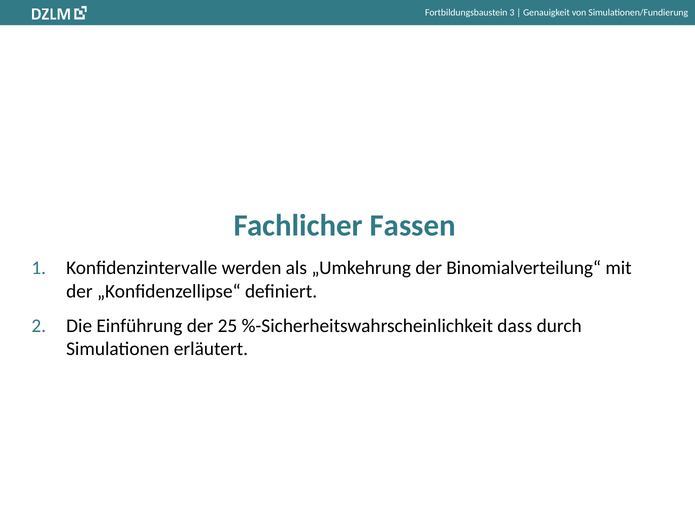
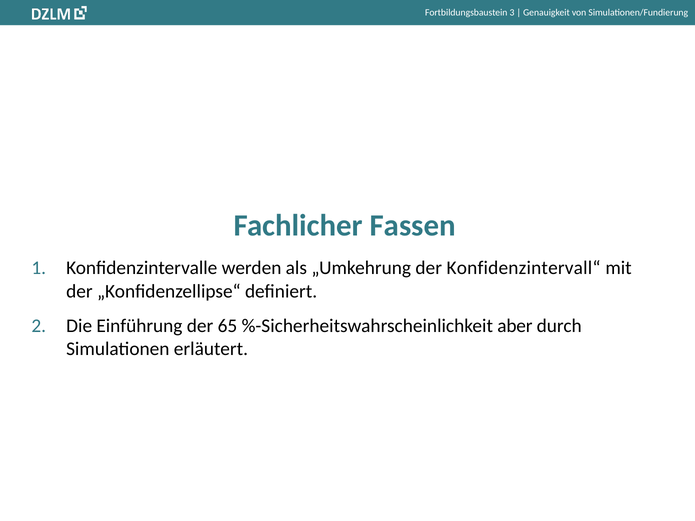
Binomialverteilung“: Binomialverteilung“ -> Konfidenzintervall“
25: 25 -> 65
dass: dass -> aber
